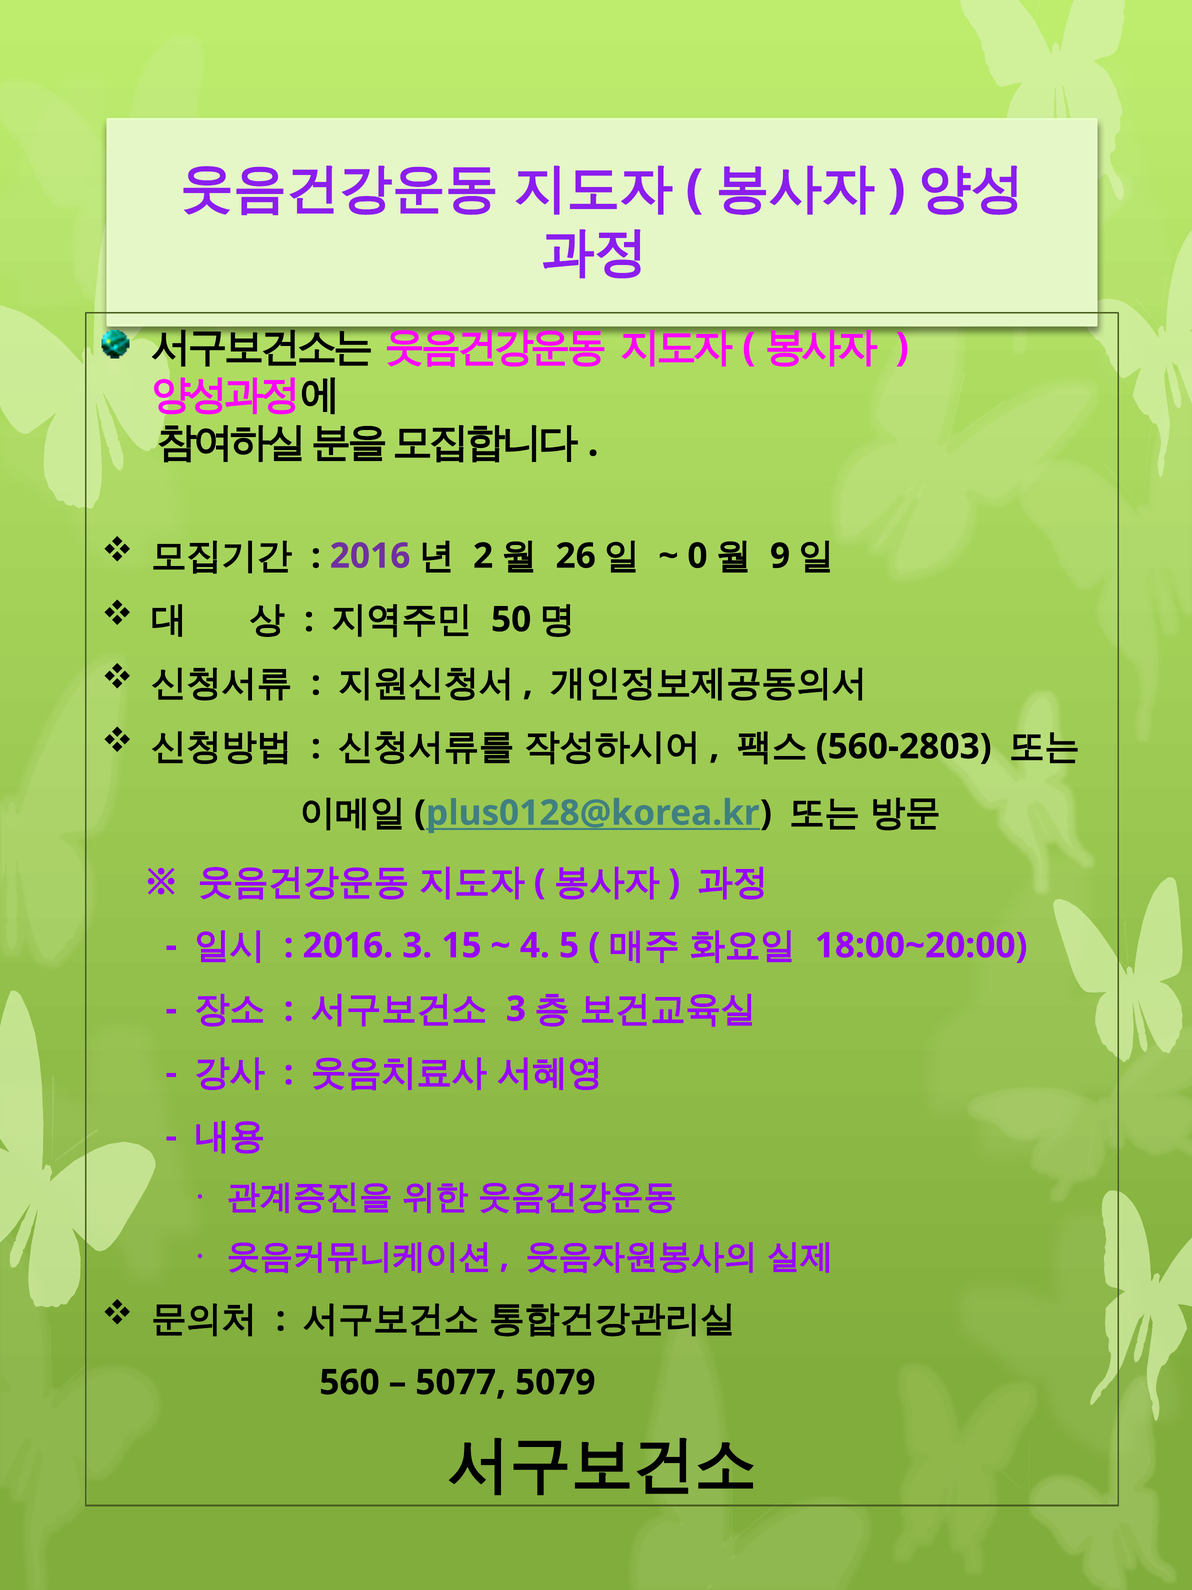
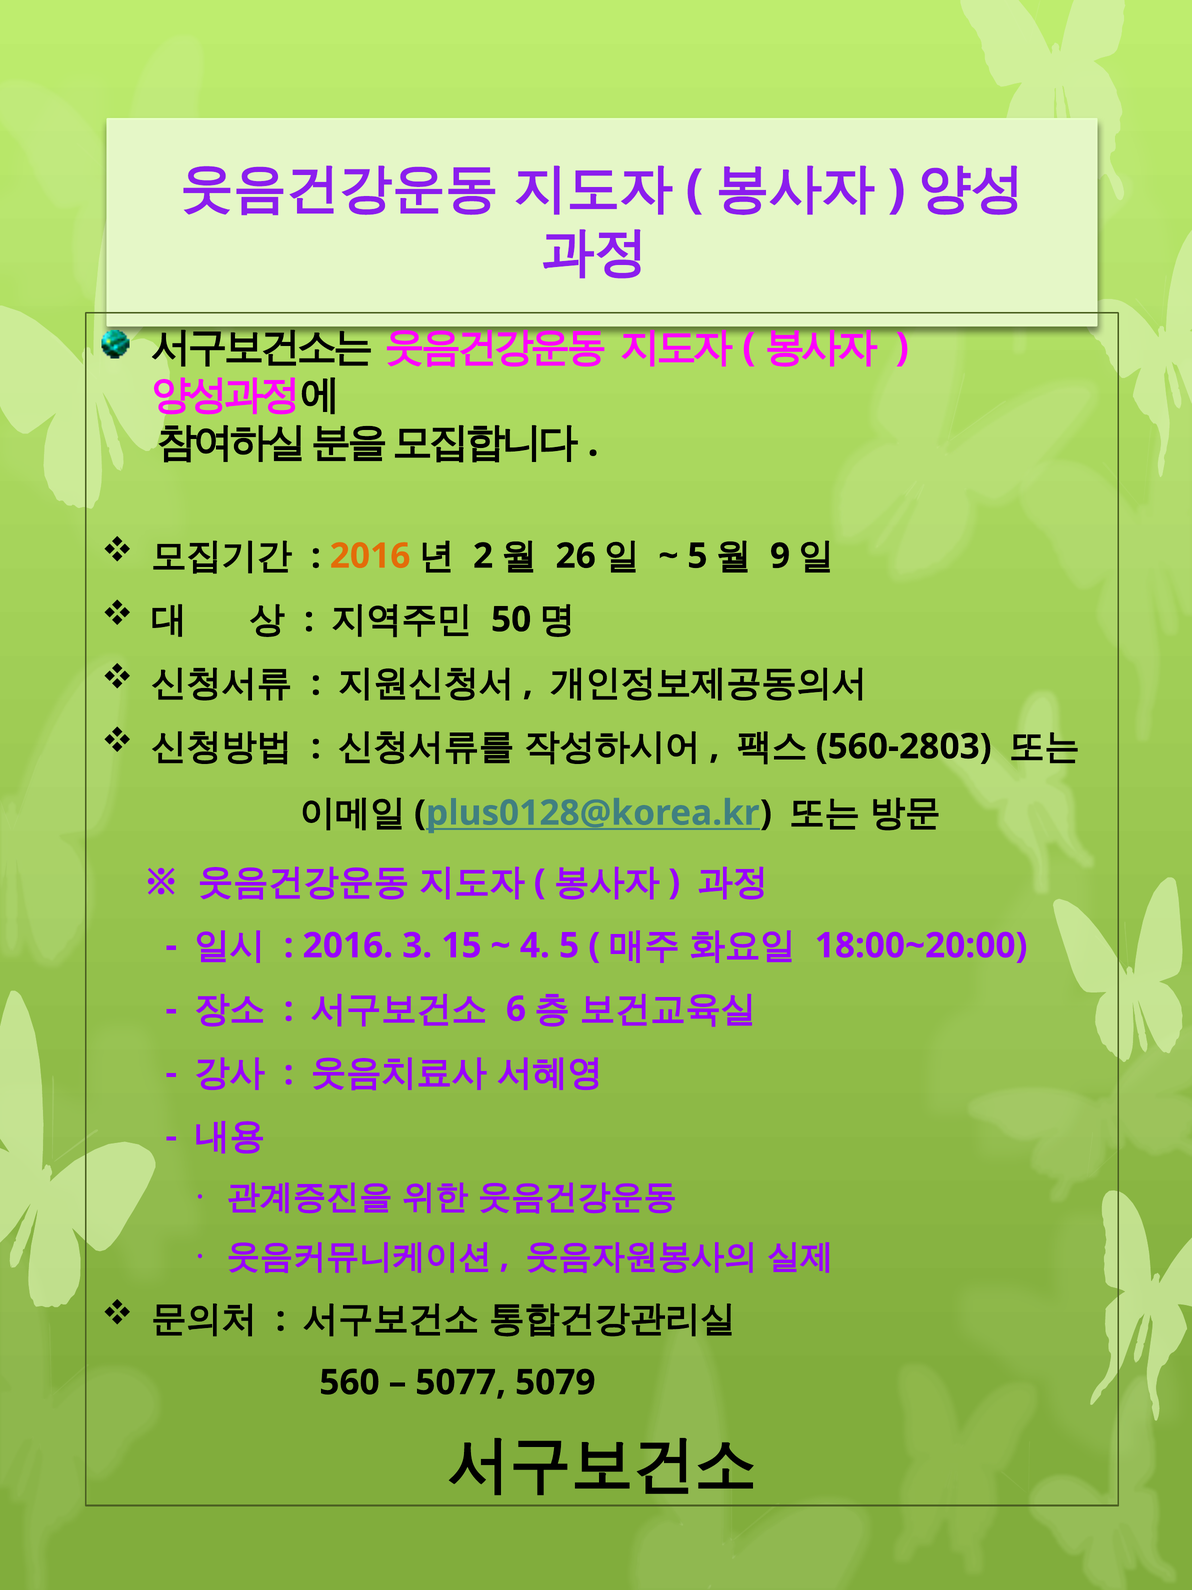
2016 at (370, 556) colour: purple -> orange
0 at (697, 556): 0 -> 5
3 at (516, 1009): 3 -> 6
